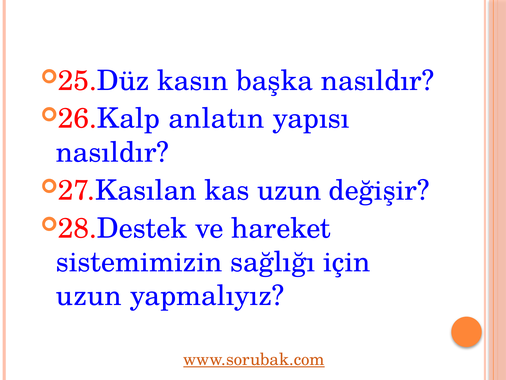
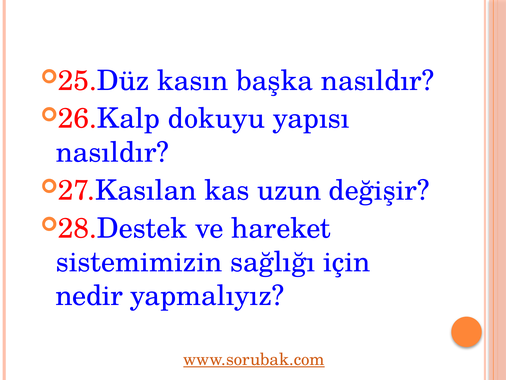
anlatın: anlatın -> dokuyu
uzun at (89, 296): uzun -> nedir
